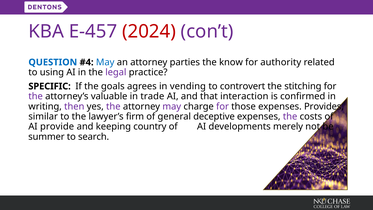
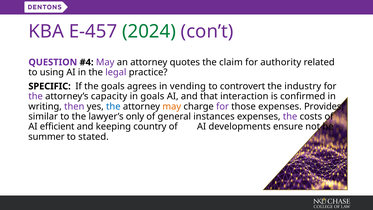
2024 colour: red -> green
QUESTION colour: blue -> purple
May at (105, 62) colour: blue -> purple
parties: parties -> quotes
know: know -> claim
stitching: stitching -> industry
valuable: valuable -> capacity
in trade: trade -> goals
the at (113, 106) colour: purple -> blue
may at (172, 106) colour: purple -> orange
firm: firm -> only
deceptive: deceptive -> instances
provide: provide -> efficient
merely: merely -> ensure
search: search -> stated
